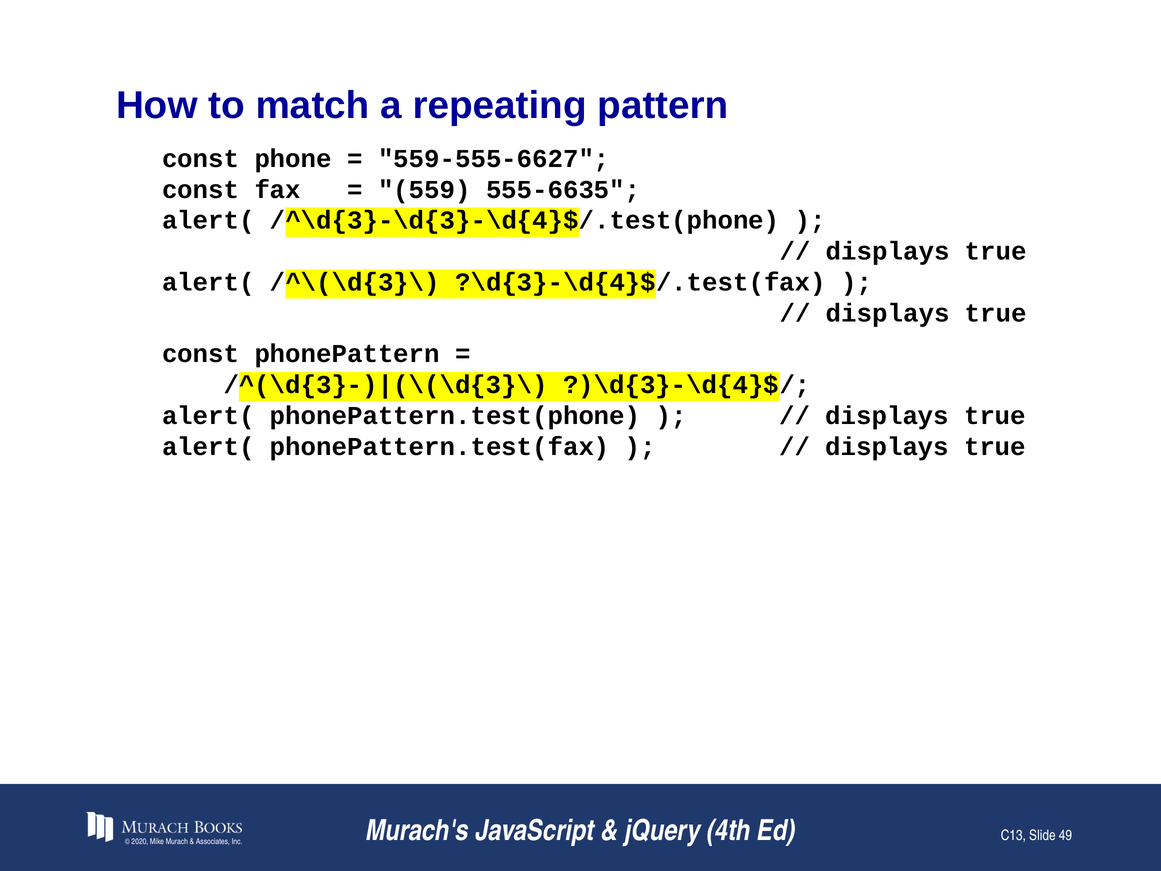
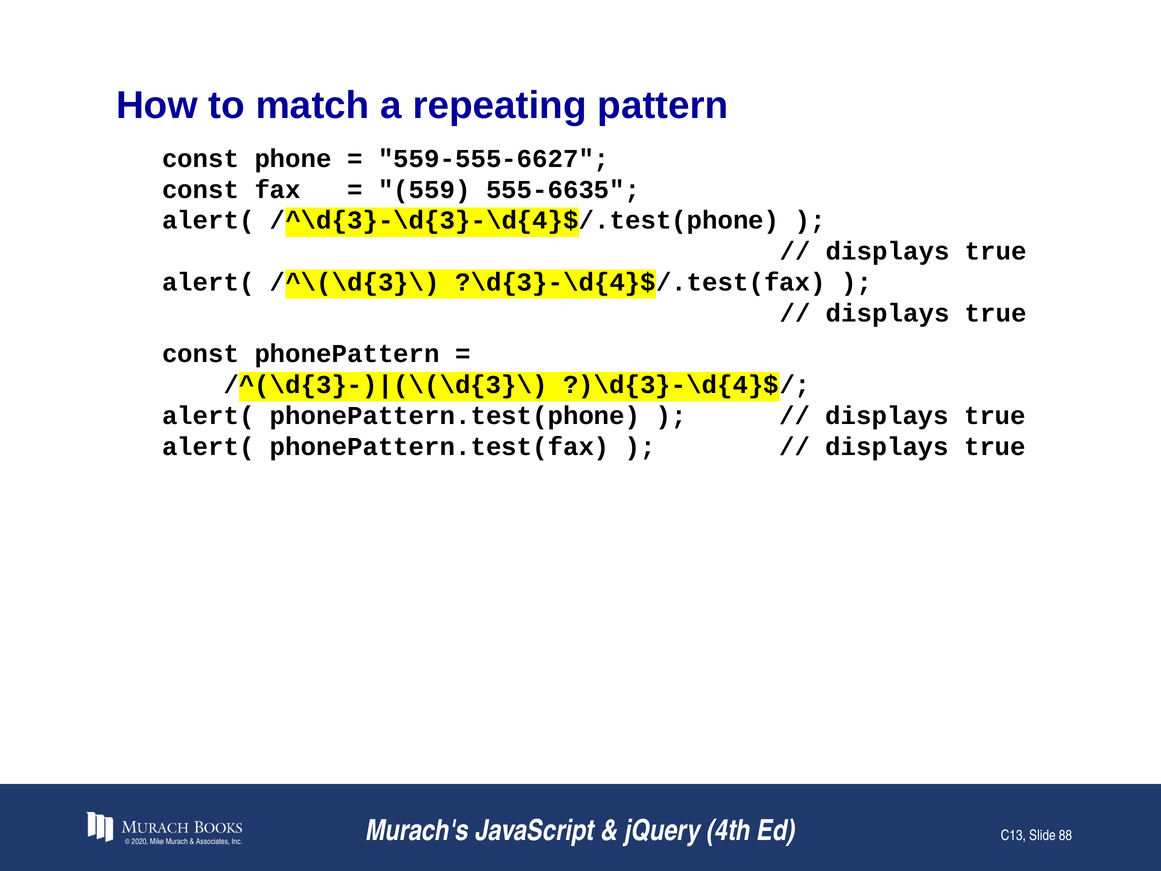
49: 49 -> 88
